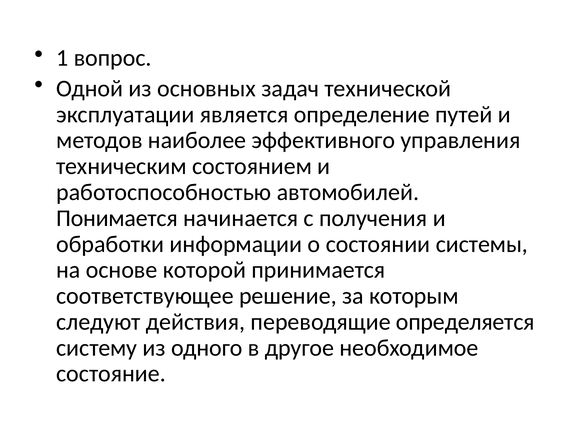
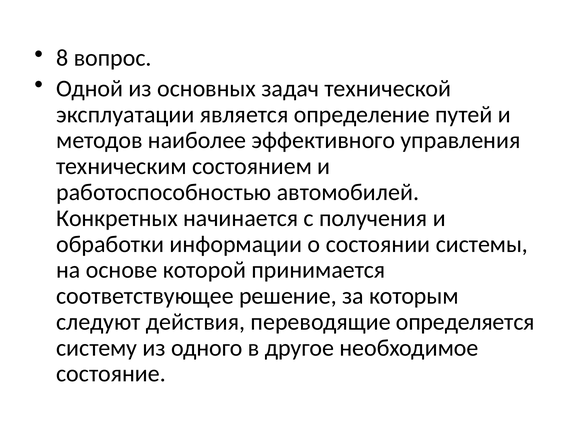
1: 1 -> 8
Понимается: Понимается -> Конкретных
